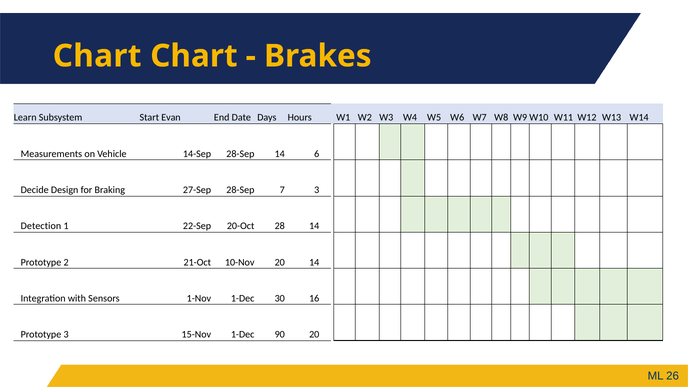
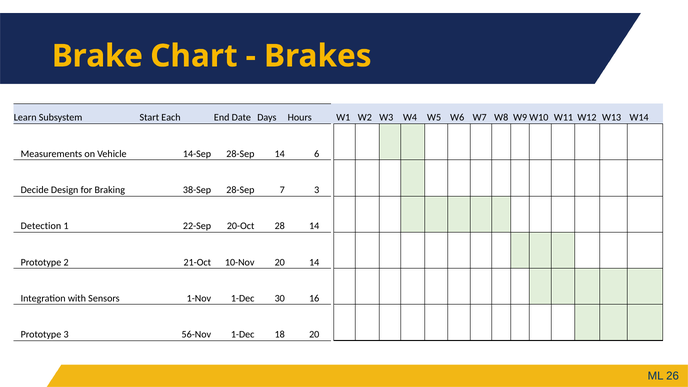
Chart at (97, 56): Chart -> Brake
Evan: Evan -> Each
27-Sep: 27-Sep -> 38-Sep
15-Nov: 15-Nov -> 56-Nov
90: 90 -> 18
